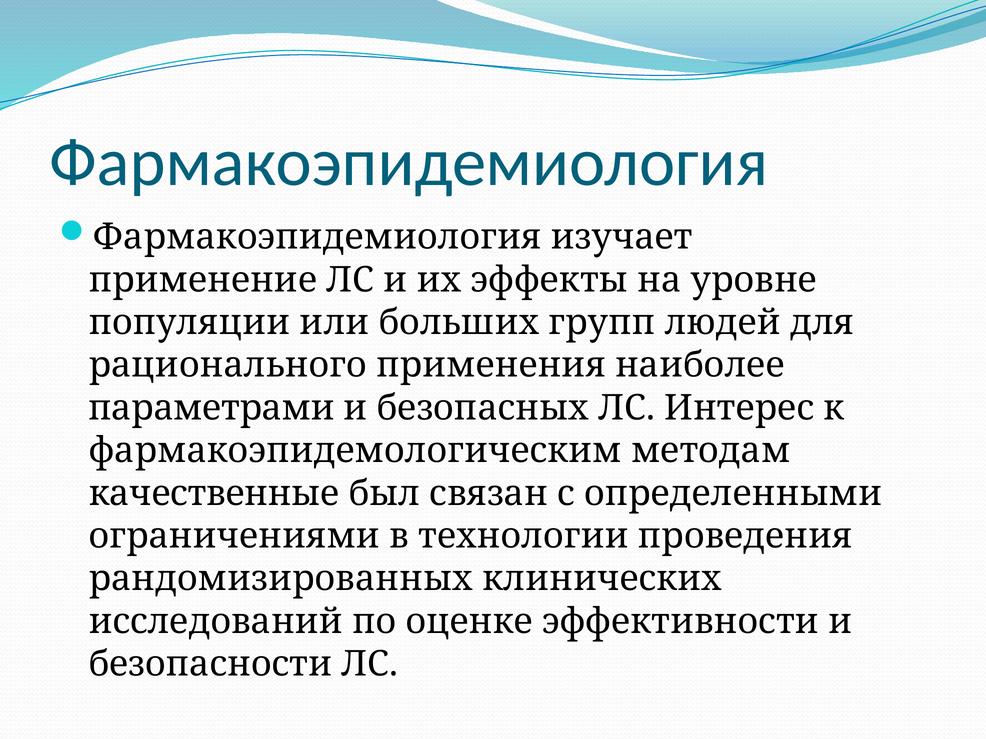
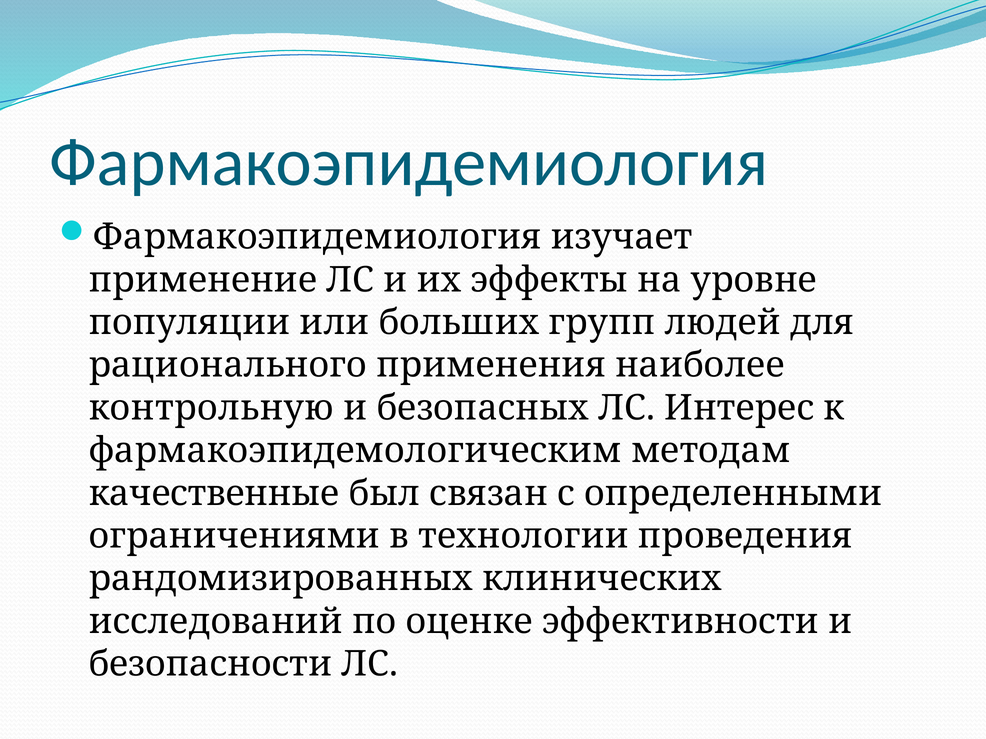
параметрами: параметрами -> контрольную
